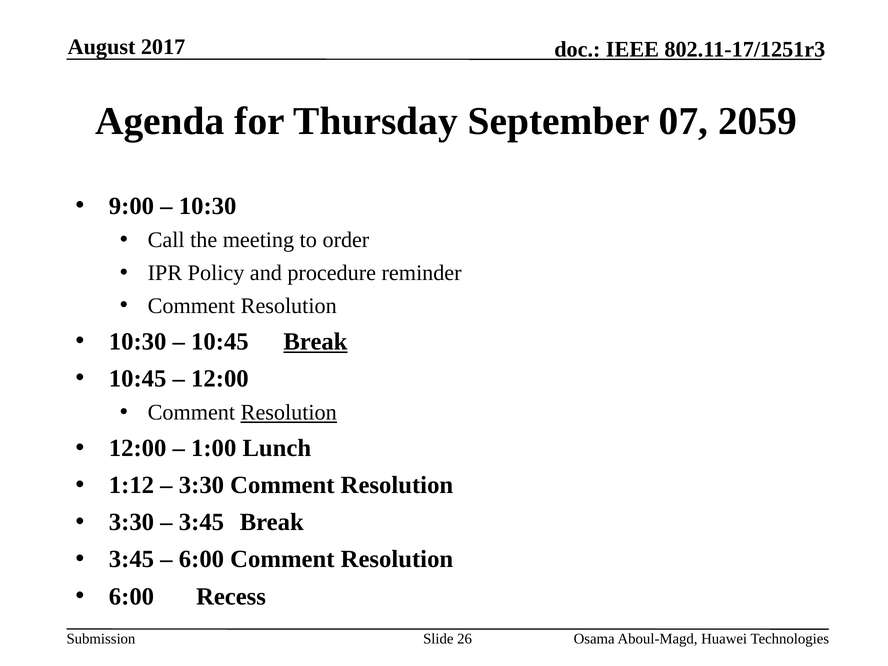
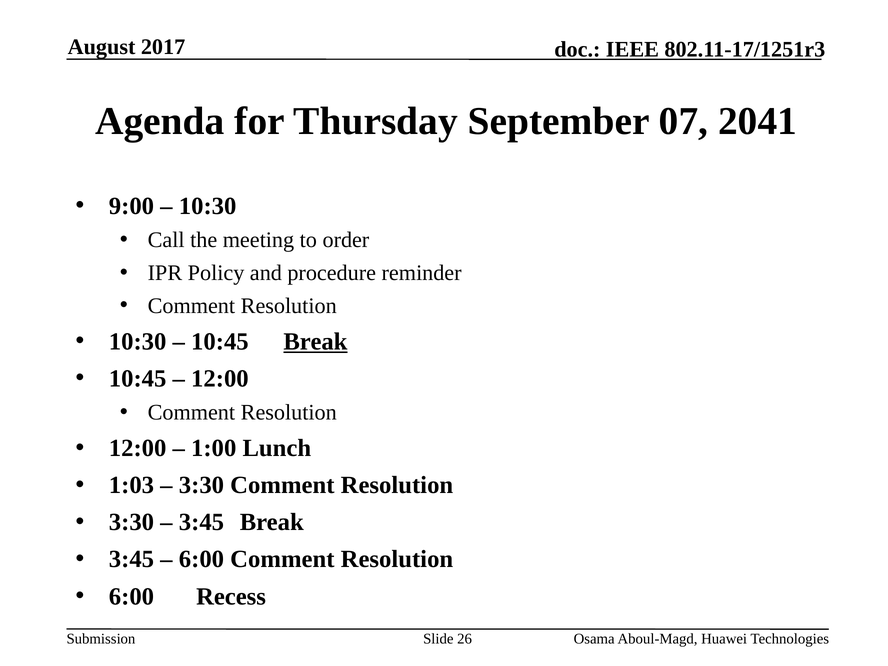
2059: 2059 -> 2041
Resolution at (289, 413) underline: present -> none
1:12: 1:12 -> 1:03
